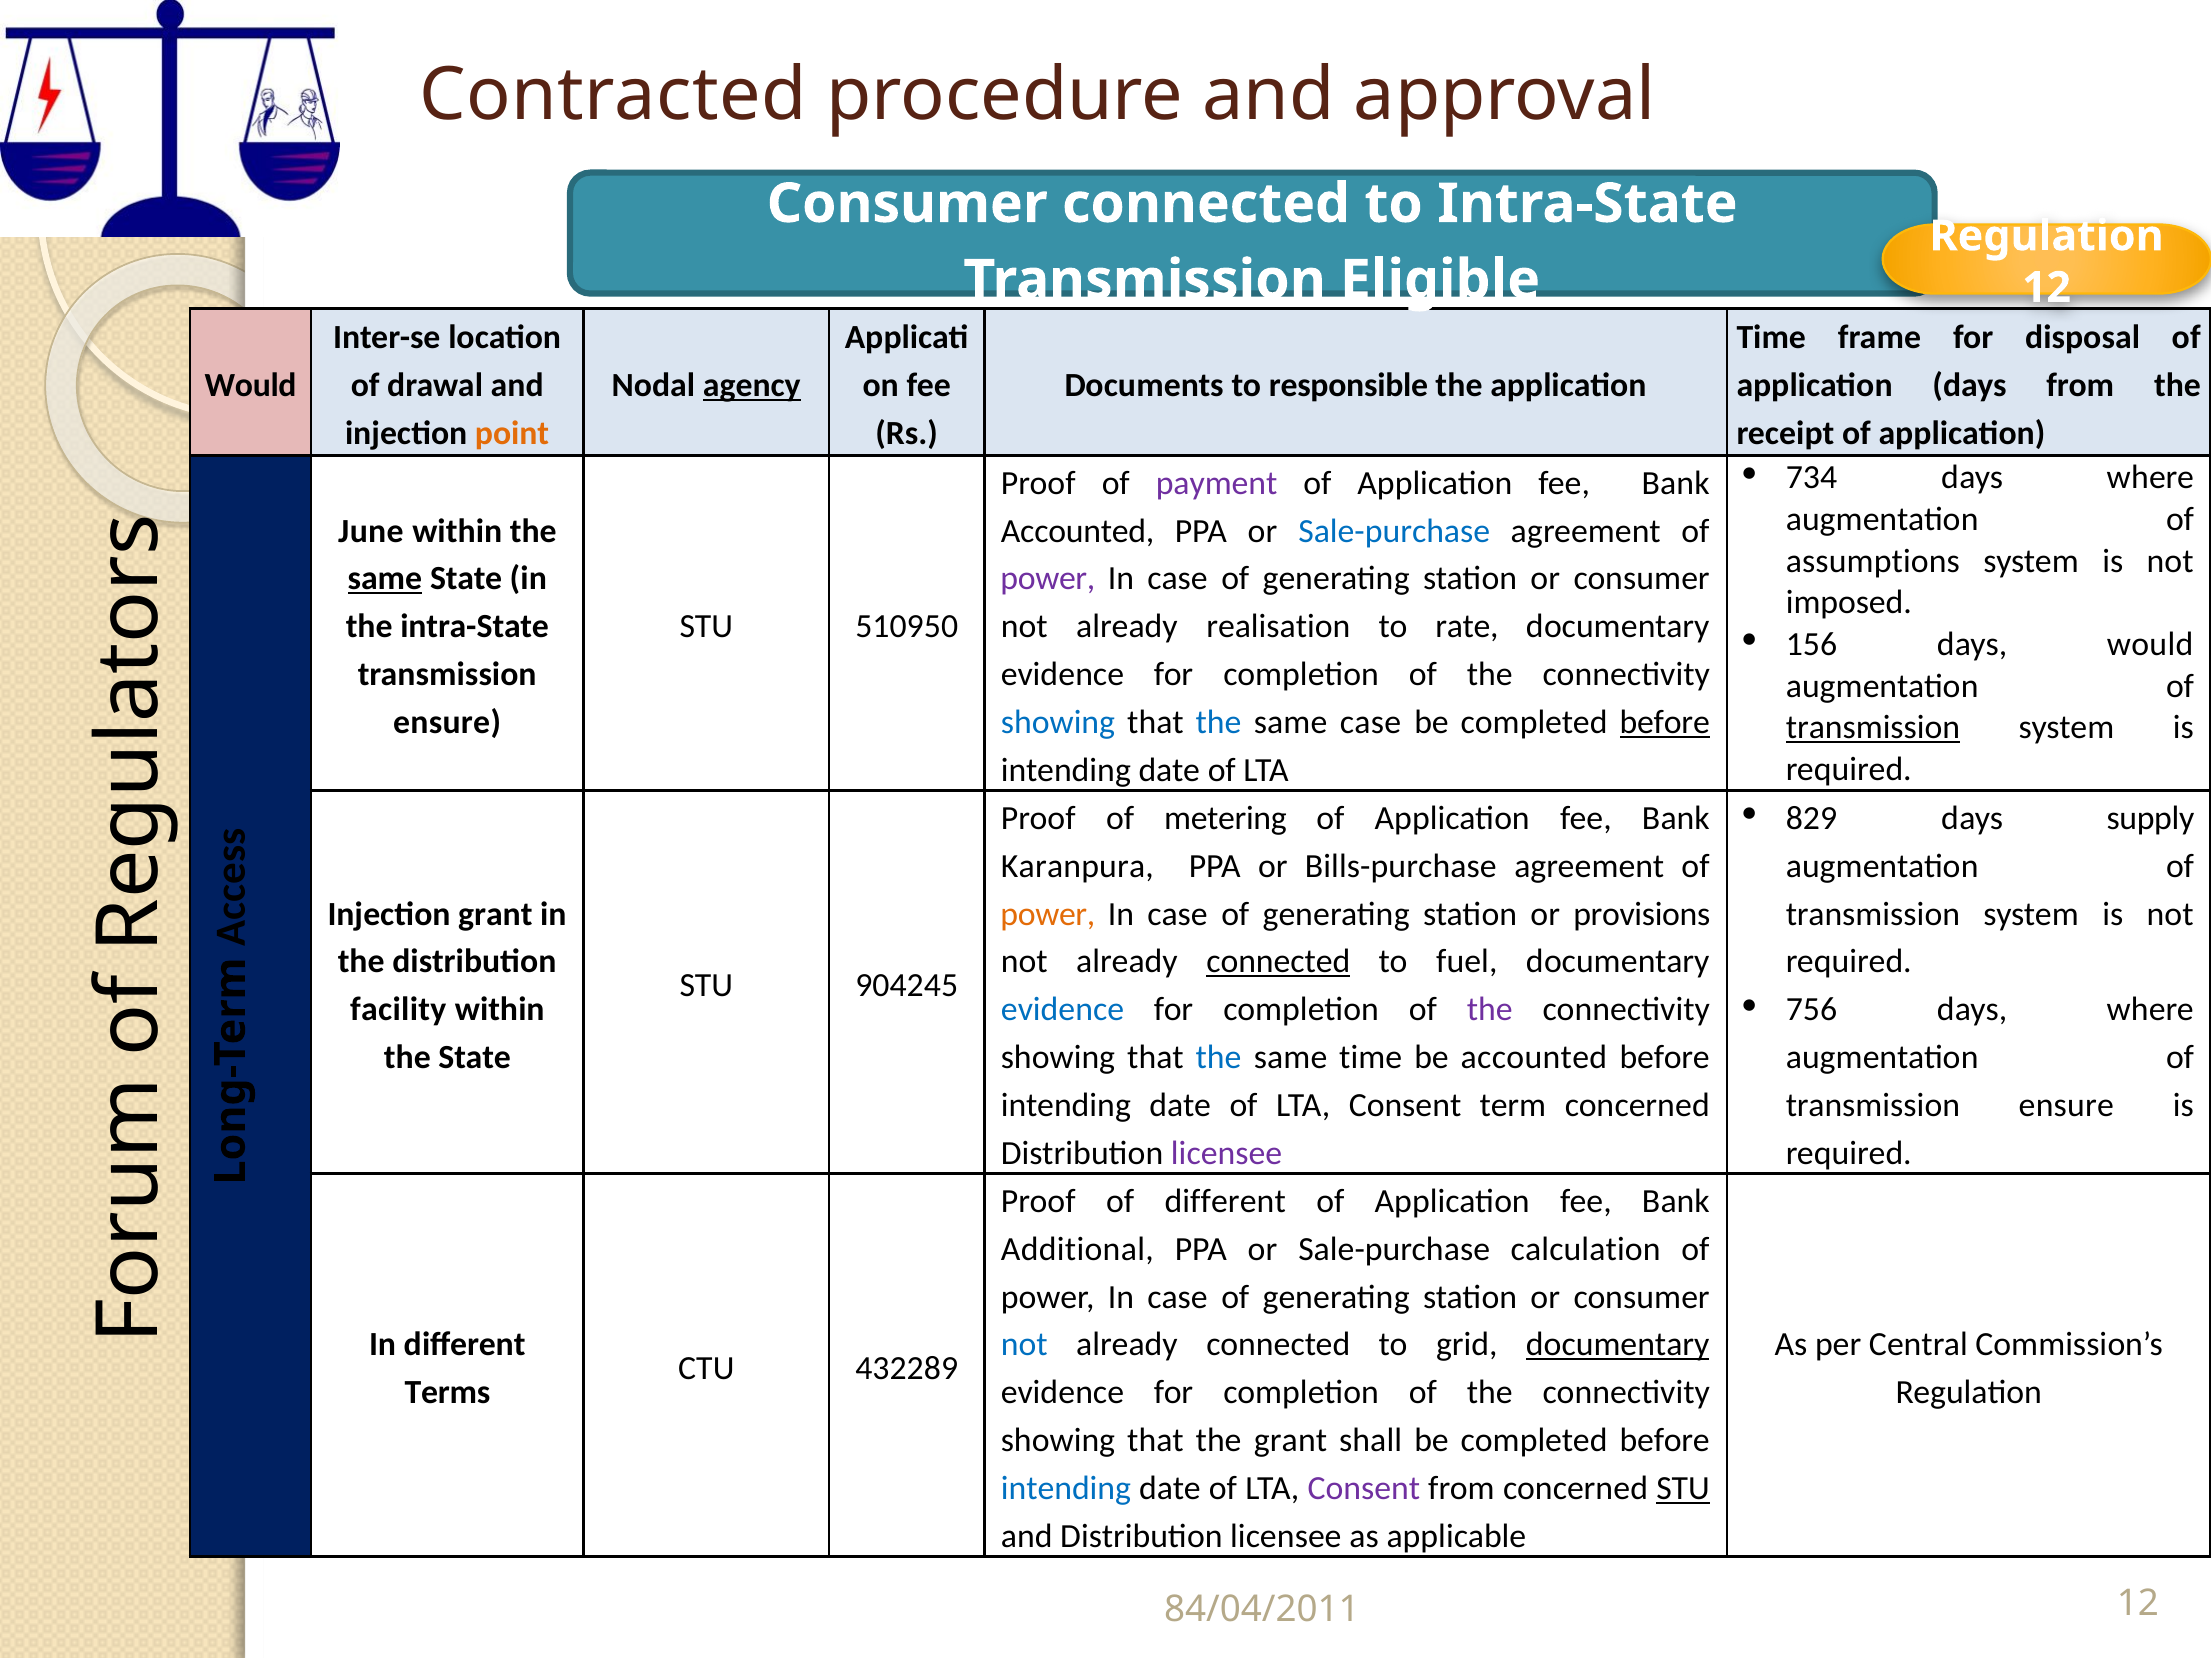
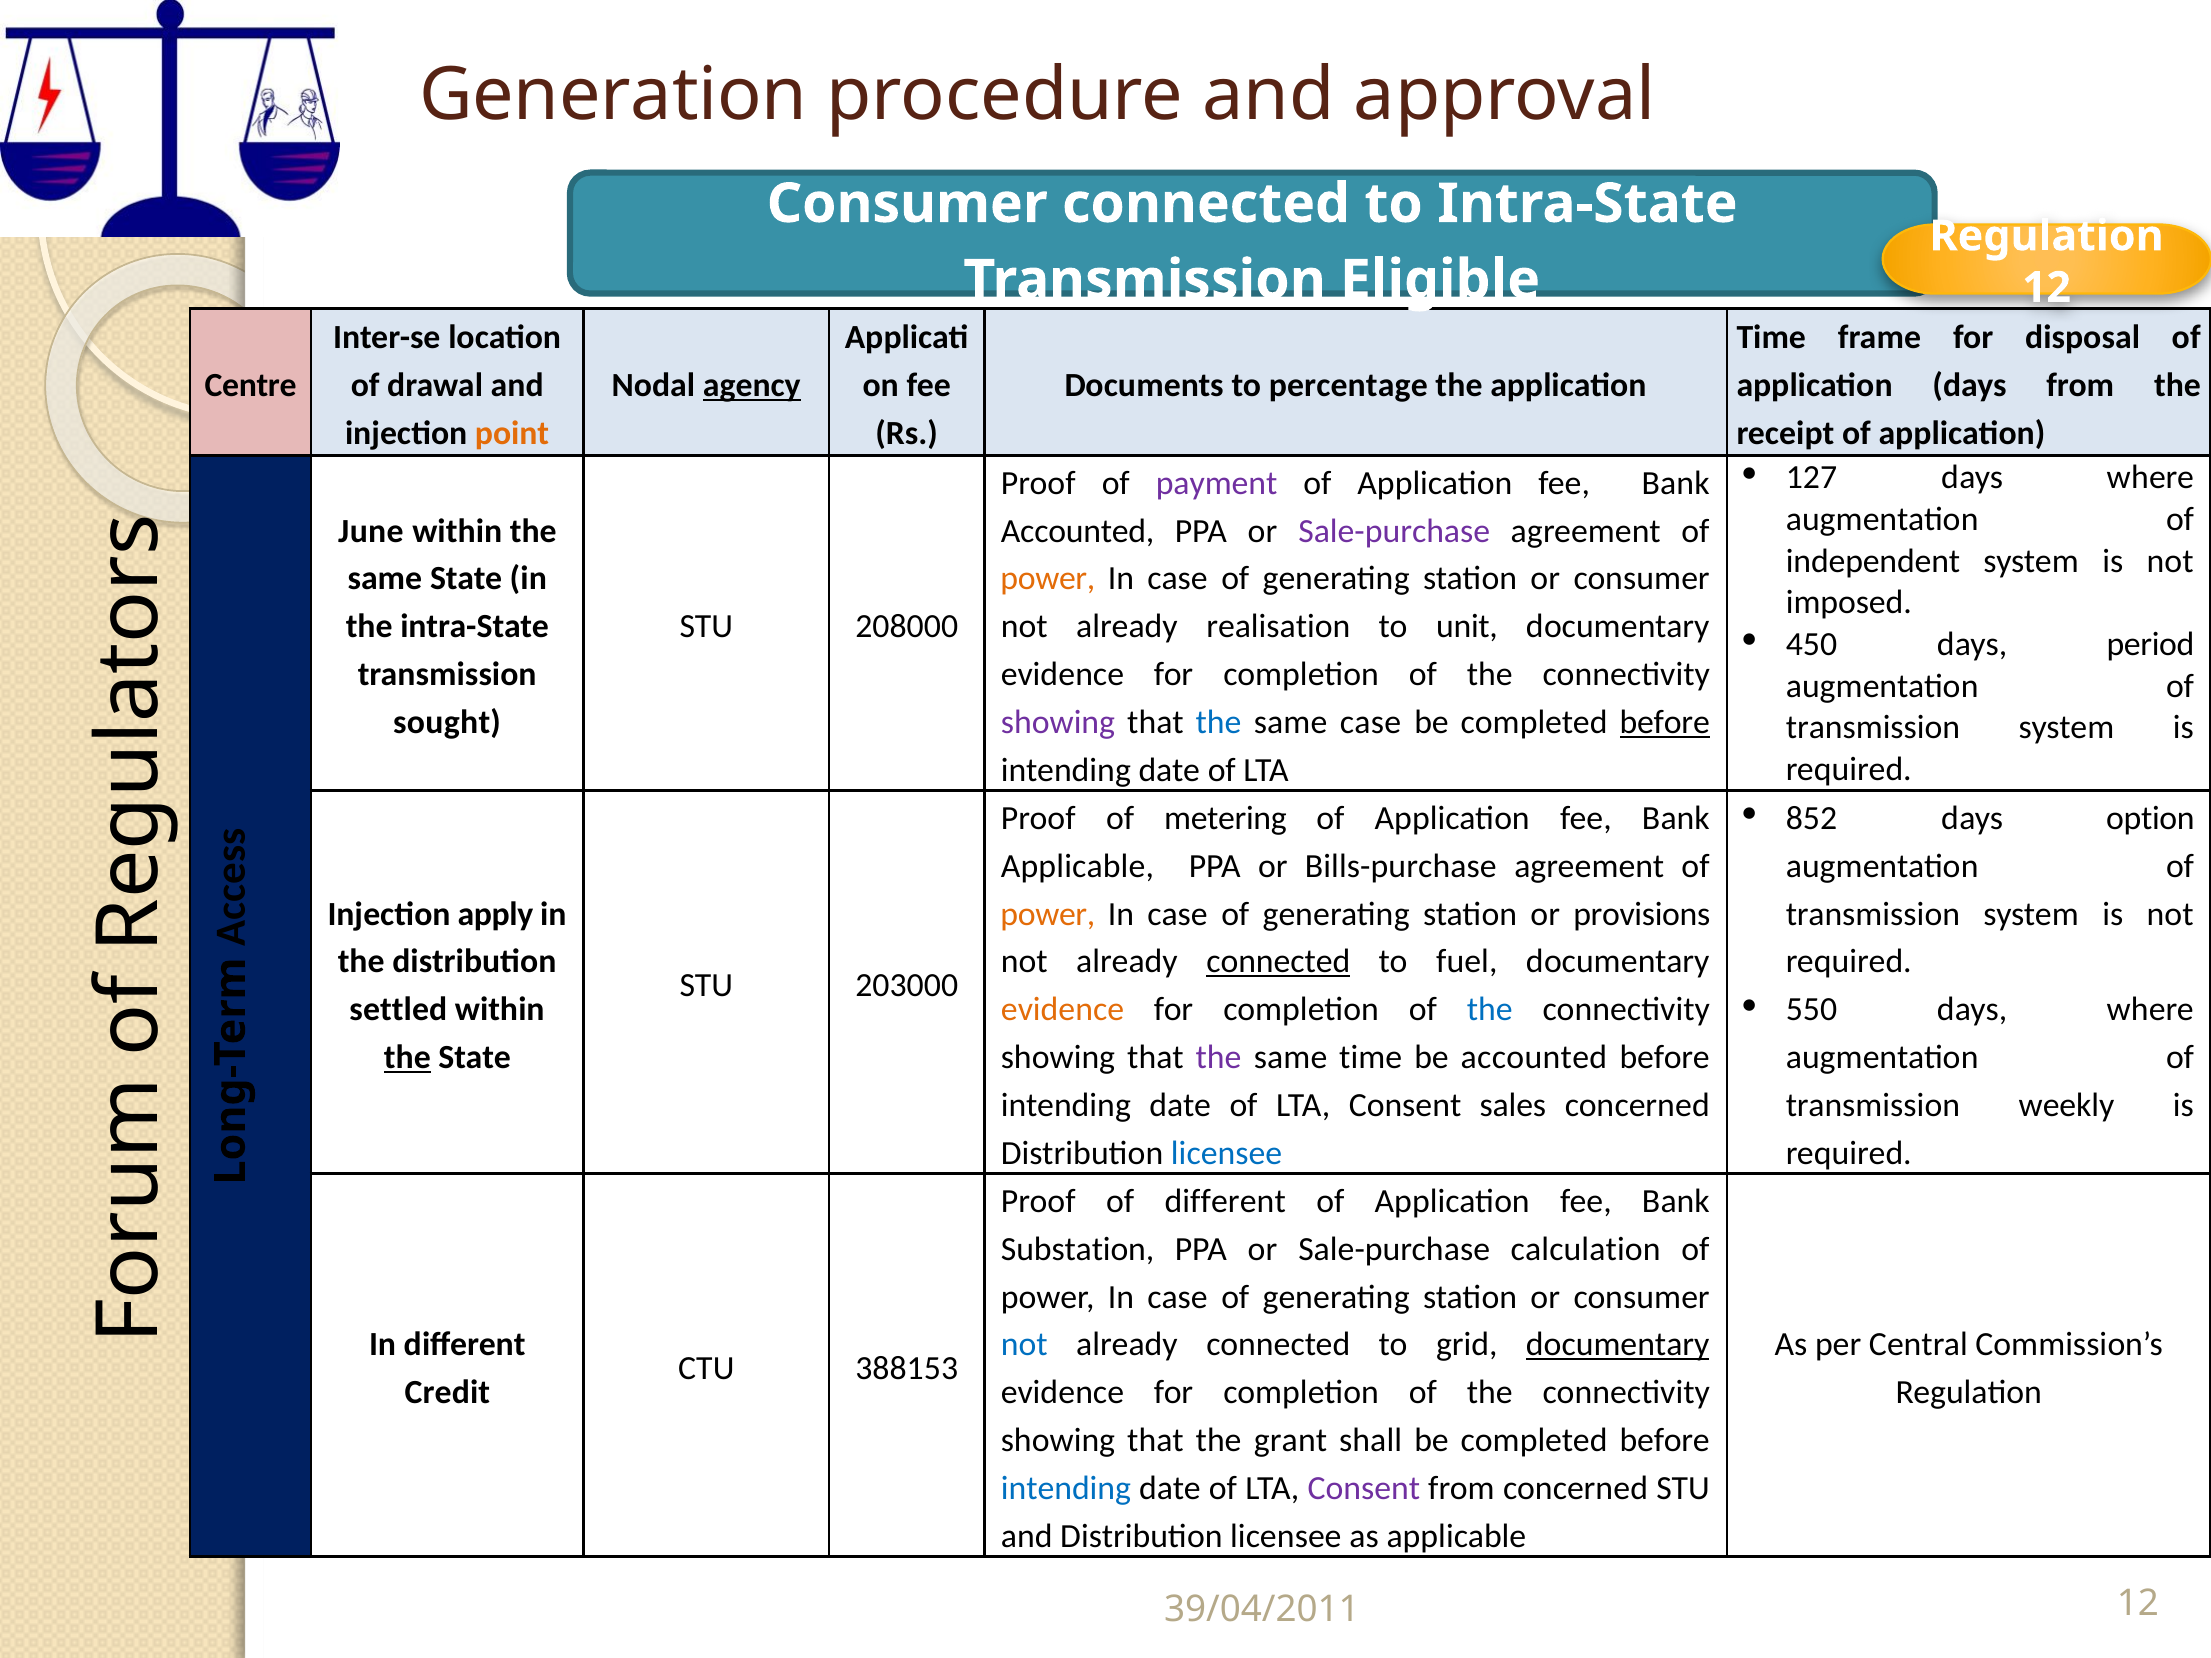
Contracted: Contracted -> Generation
Would at (251, 386): Would -> Centre
responsible: responsible -> percentage
734: 734 -> 127
Sale-purchase at (1394, 531) colour: blue -> purple
assumptions: assumptions -> independent
same at (385, 579) underline: present -> none
power at (1048, 579) colour: purple -> orange
510950: 510950 -> 208000
rate: rate -> unit
156: 156 -> 450
days would: would -> period
ensure at (447, 722): ensure -> sought
showing at (1058, 722) colour: blue -> purple
transmission at (1873, 728) underline: present -> none
829: 829 -> 852
supply: supply -> option
Karanpura at (1077, 866): Karanpura -> Applicable
Injection grant: grant -> apply
904245: 904245 -> 203000
756: 756 -> 550
facility: facility -> settled
evidence at (1063, 1010) colour: blue -> orange
the at (1490, 1010) colour: purple -> blue
the at (407, 1058) underline: none -> present
the at (1219, 1058) colour: blue -> purple
term: term -> sales
ensure at (2066, 1106): ensure -> weekly
licensee at (1227, 1153) colour: purple -> blue
Additional: Additional -> Substation
432289: 432289 -> 388153
Terms: Terms -> Credit
STU at (1683, 1489) underline: present -> none
84/04/2011: 84/04/2011 -> 39/04/2011
